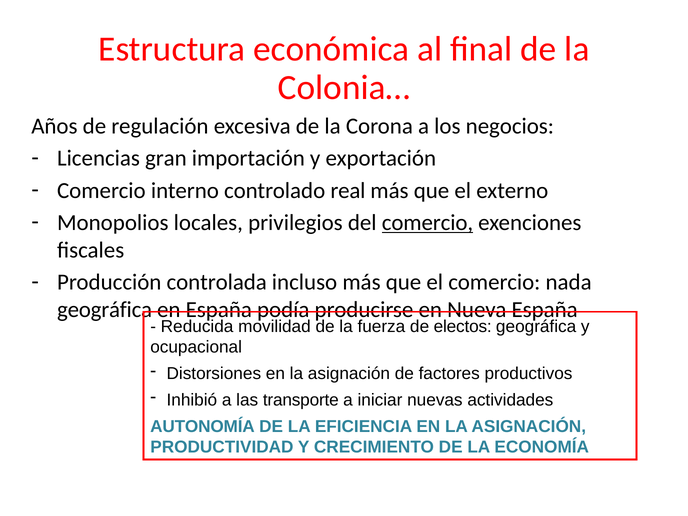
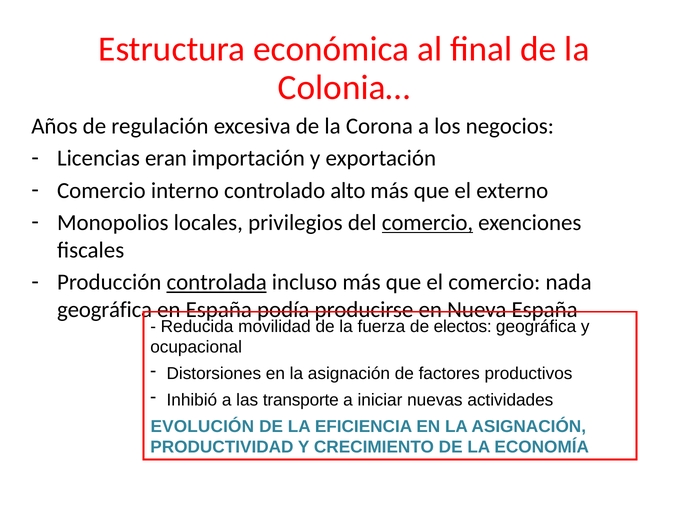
gran: gran -> eran
real: real -> alto
controlada underline: none -> present
AUTONOMÍA: AUTONOMÍA -> EVOLUCIÓN
